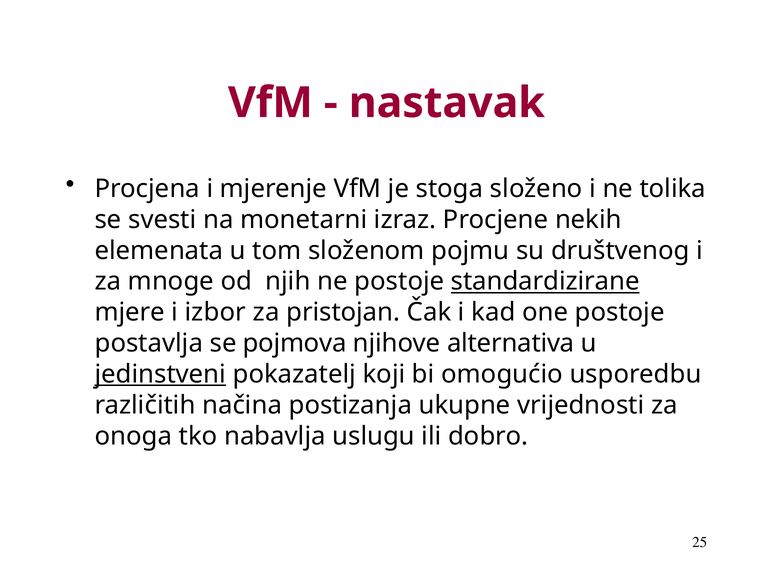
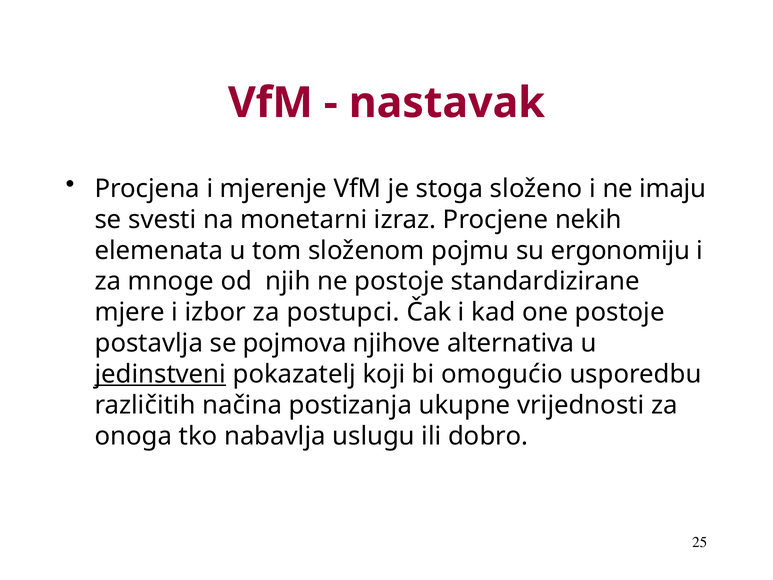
tolika: tolika -> imaju
društvenog: društvenog -> ergonomiju
standardizirane underline: present -> none
pristojan: pristojan -> postupci
